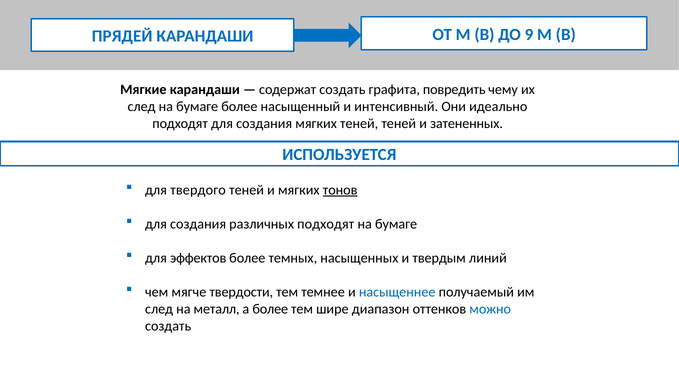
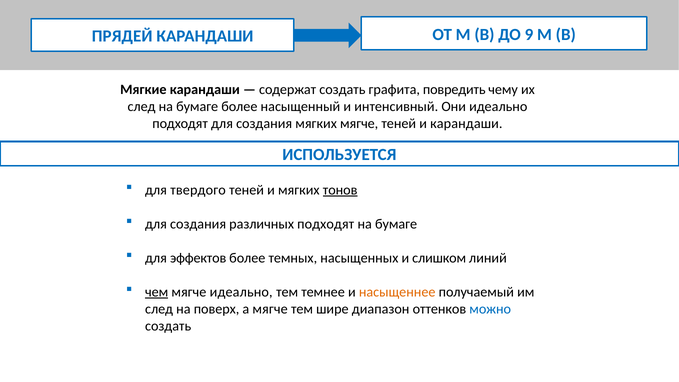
мягких теней: теней -> мягче
и затененных: затененных -> карандаши
твердым: твердым -> слишком
чем underline: none -> present
мягче твердости: твердости -> идеально
насыщеннее colour: blue -> orange
металл: металл -> поверх
а более: более -> мягче
